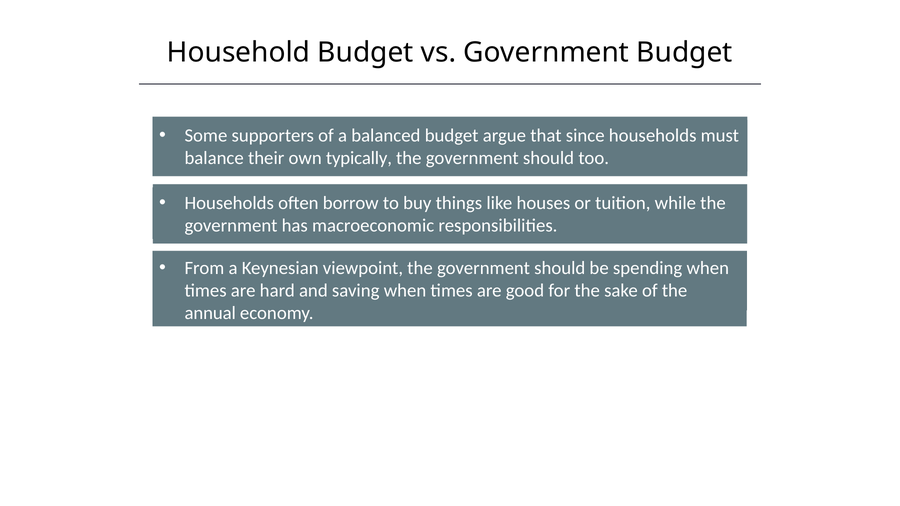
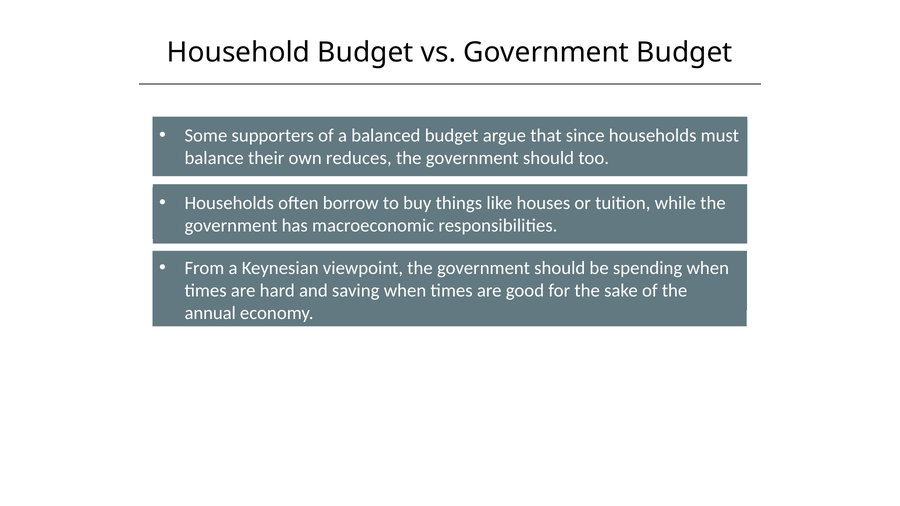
typically: typically -> reduces
